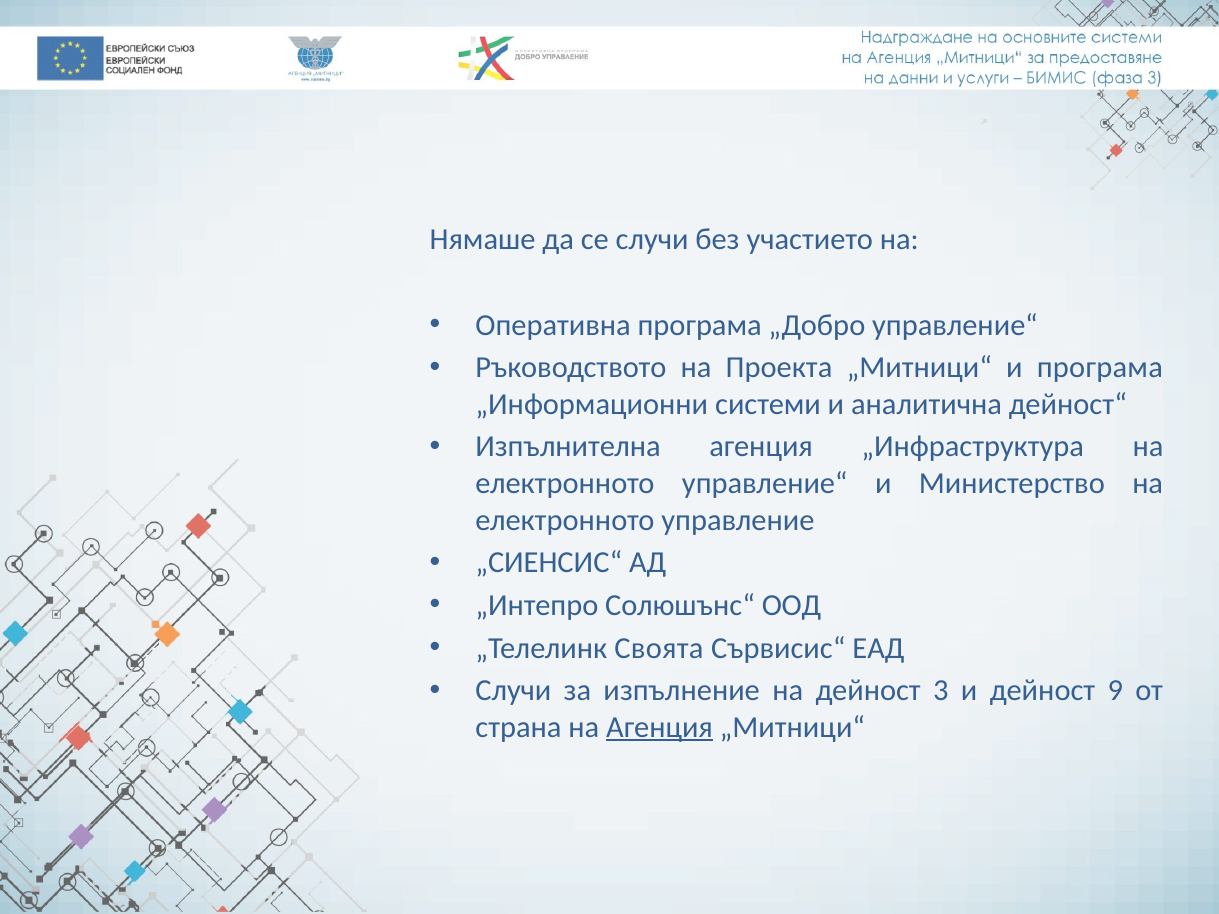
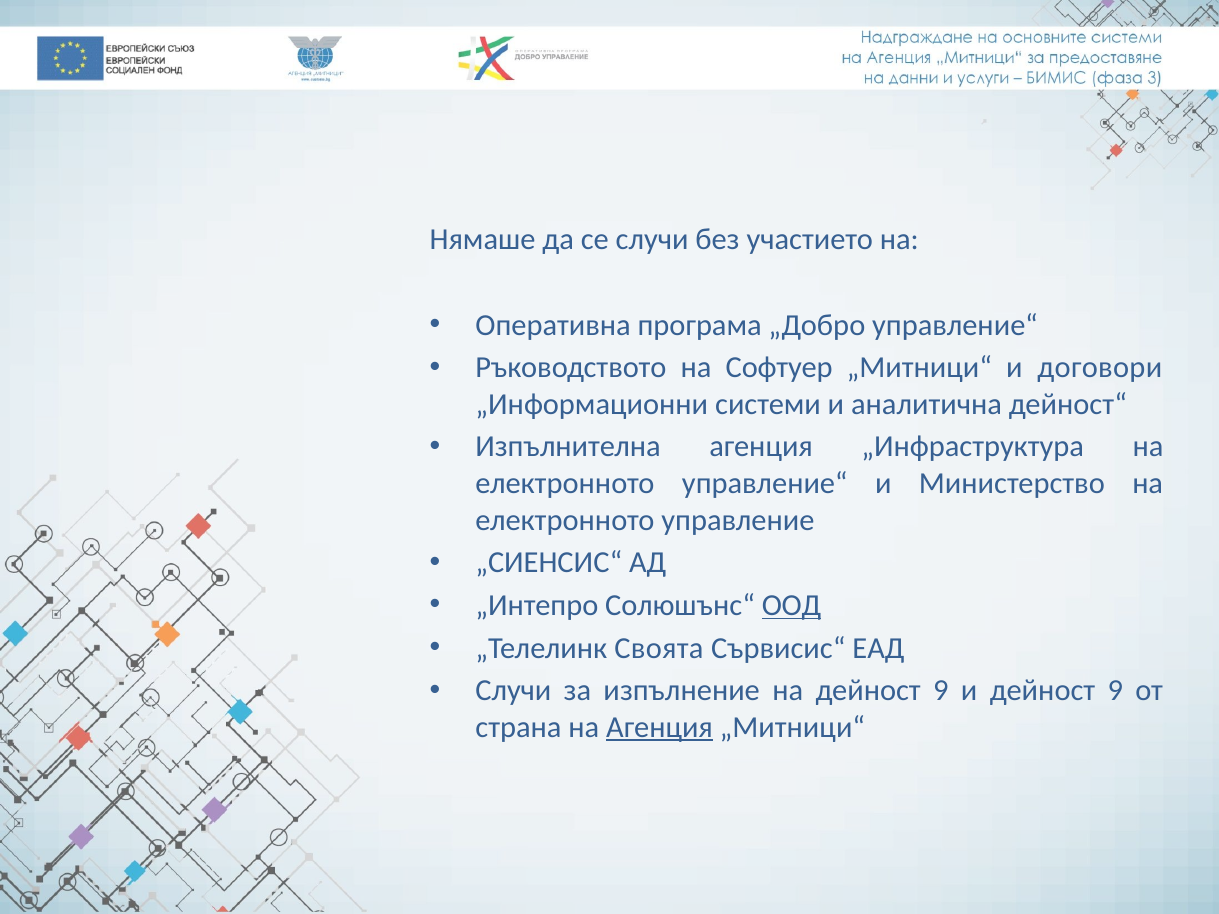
Проекта: Проекта -> Софтуер
и програма: програма -> договори
ООД underline: none -> present
на дейност 3: 3 -> 9
